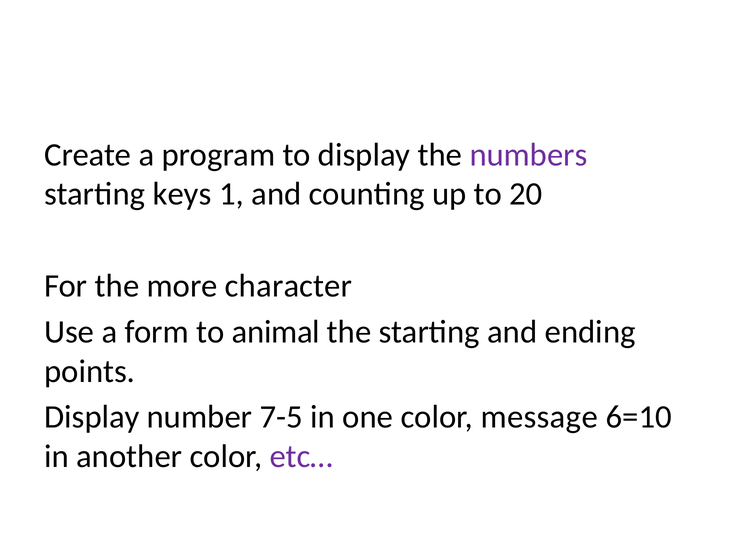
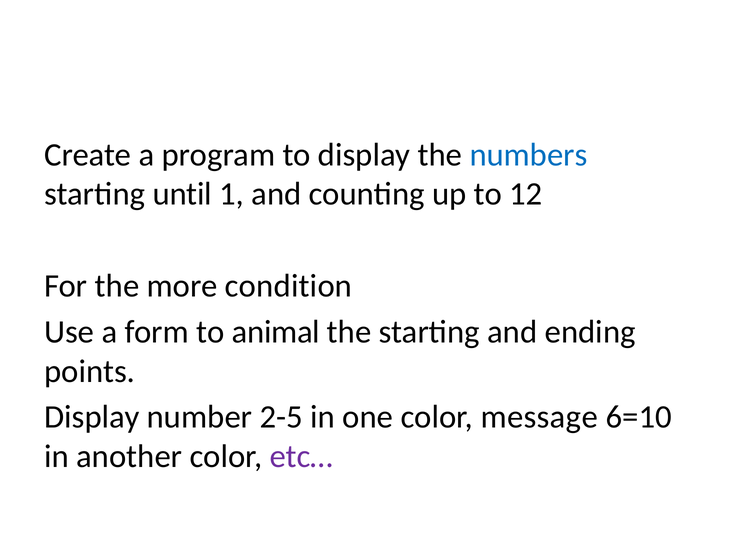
numbers colour: purple -> blue
keys: keys -> until
20: 20 -> 12
character: character -> condition
7-5: 7-5 -> 2-5
